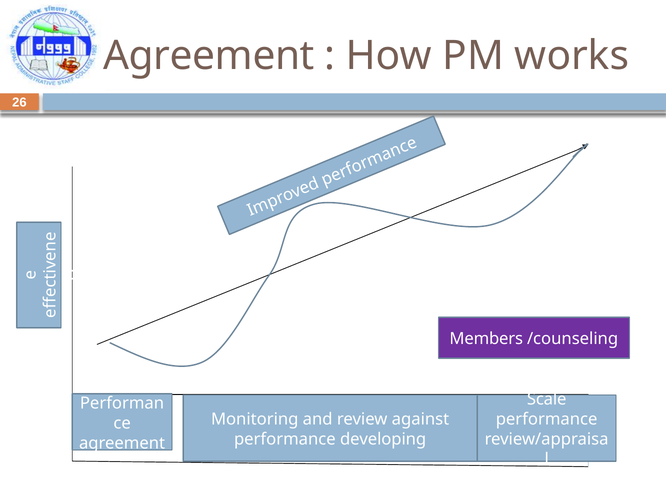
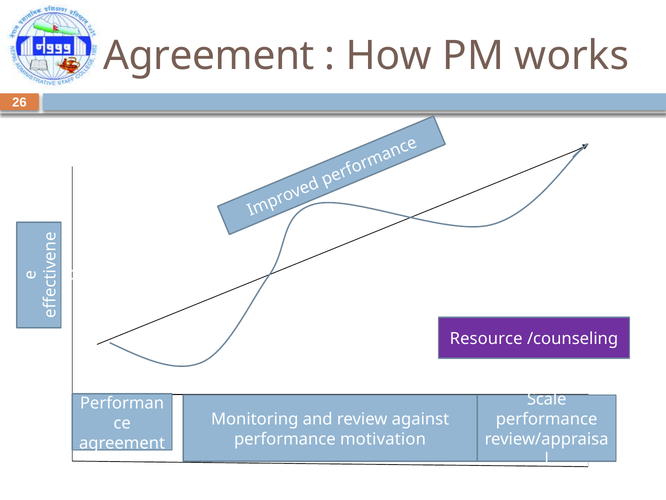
Members: Members -> Resource
developing: developing -> motivation
